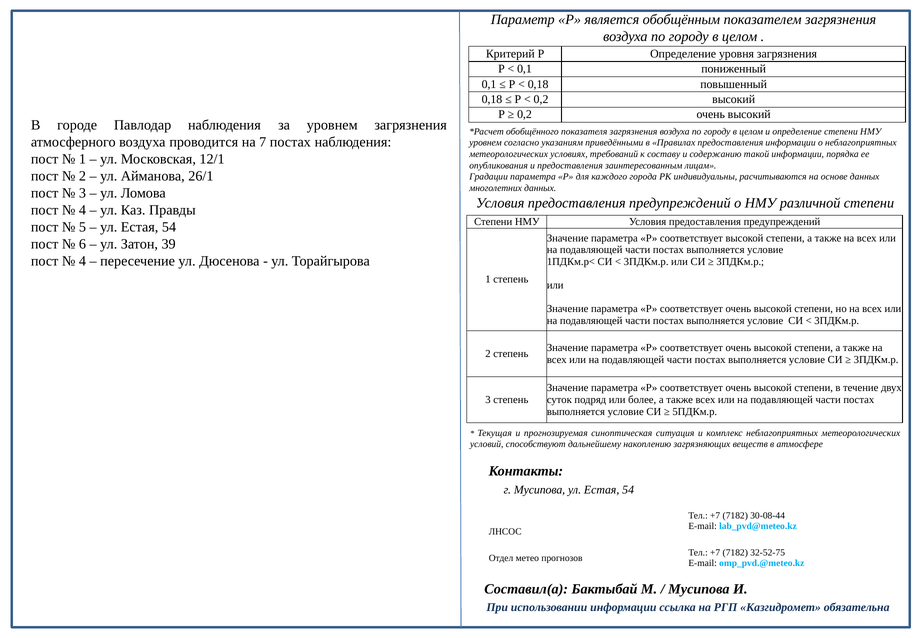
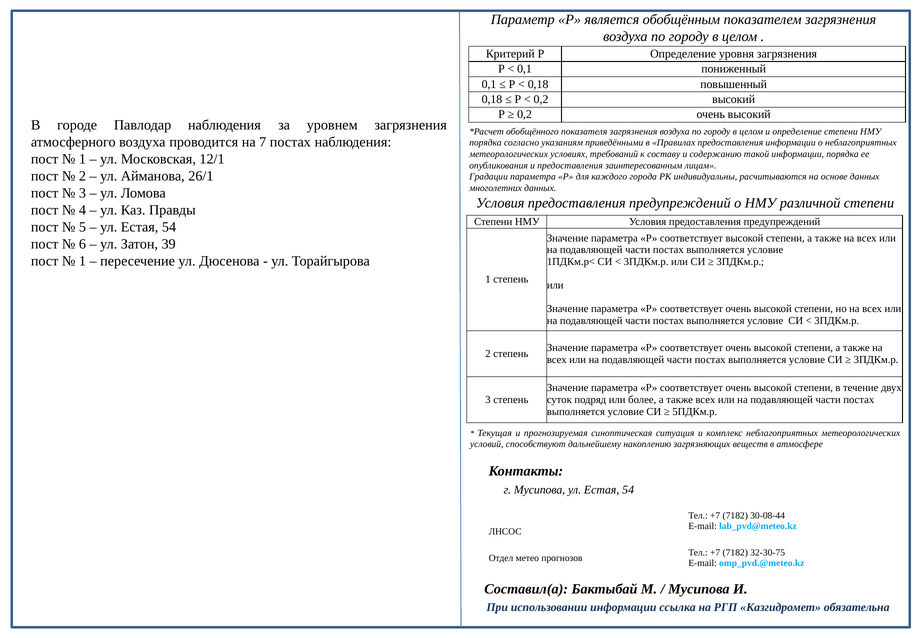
уровнем at (486, 143): уровнем -> порядка
4 at (82, 261): 4 -> 1
32-52-75: 32-52-75 -> 32-30-75
